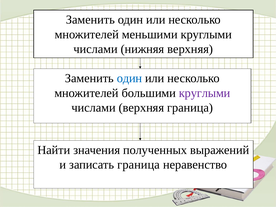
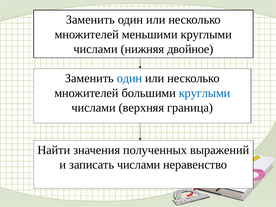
нижняя верхняя: верхняя -> двойное
круглыми at (205, 93) colour: purple -> blue
записать граница: граница -> числами
